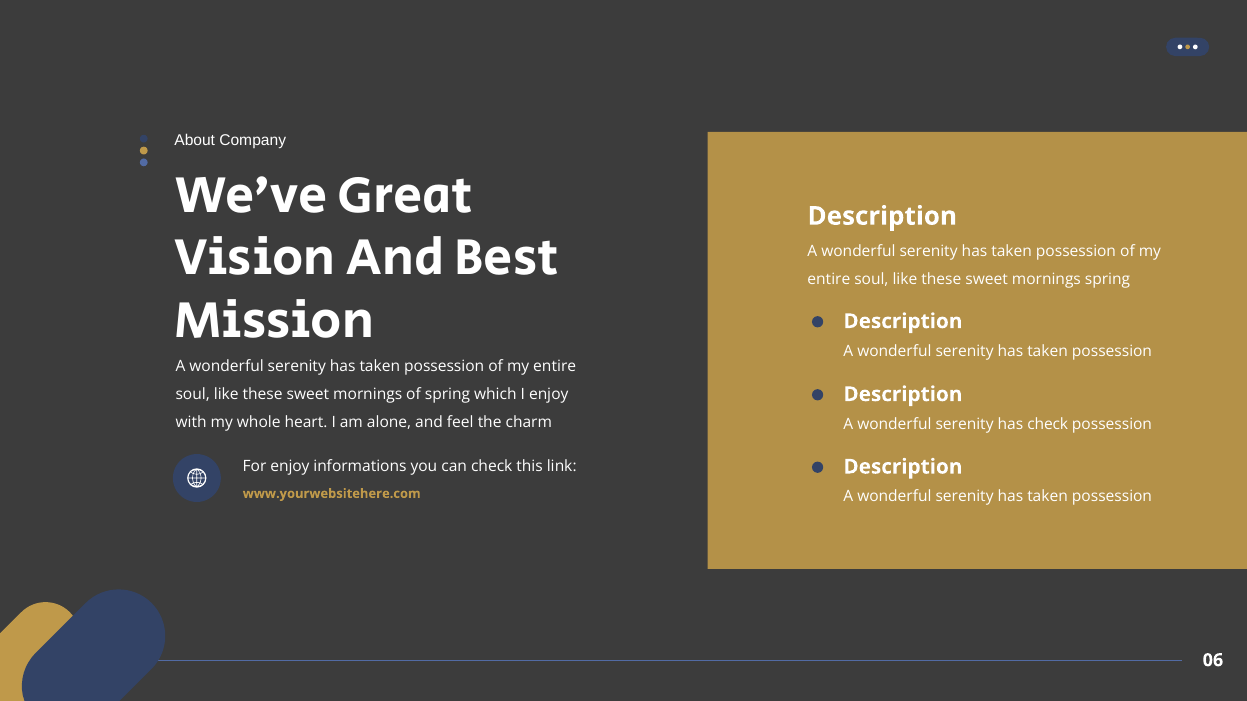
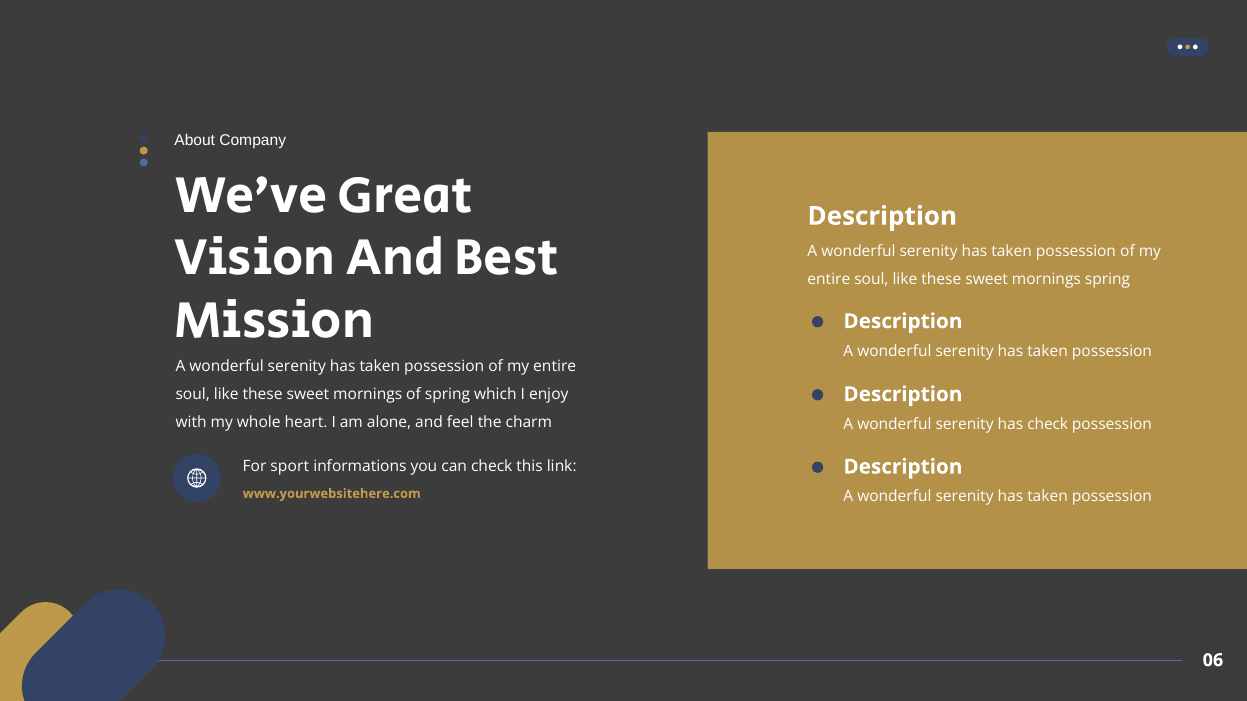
For enjoy: enjoy -> sport
